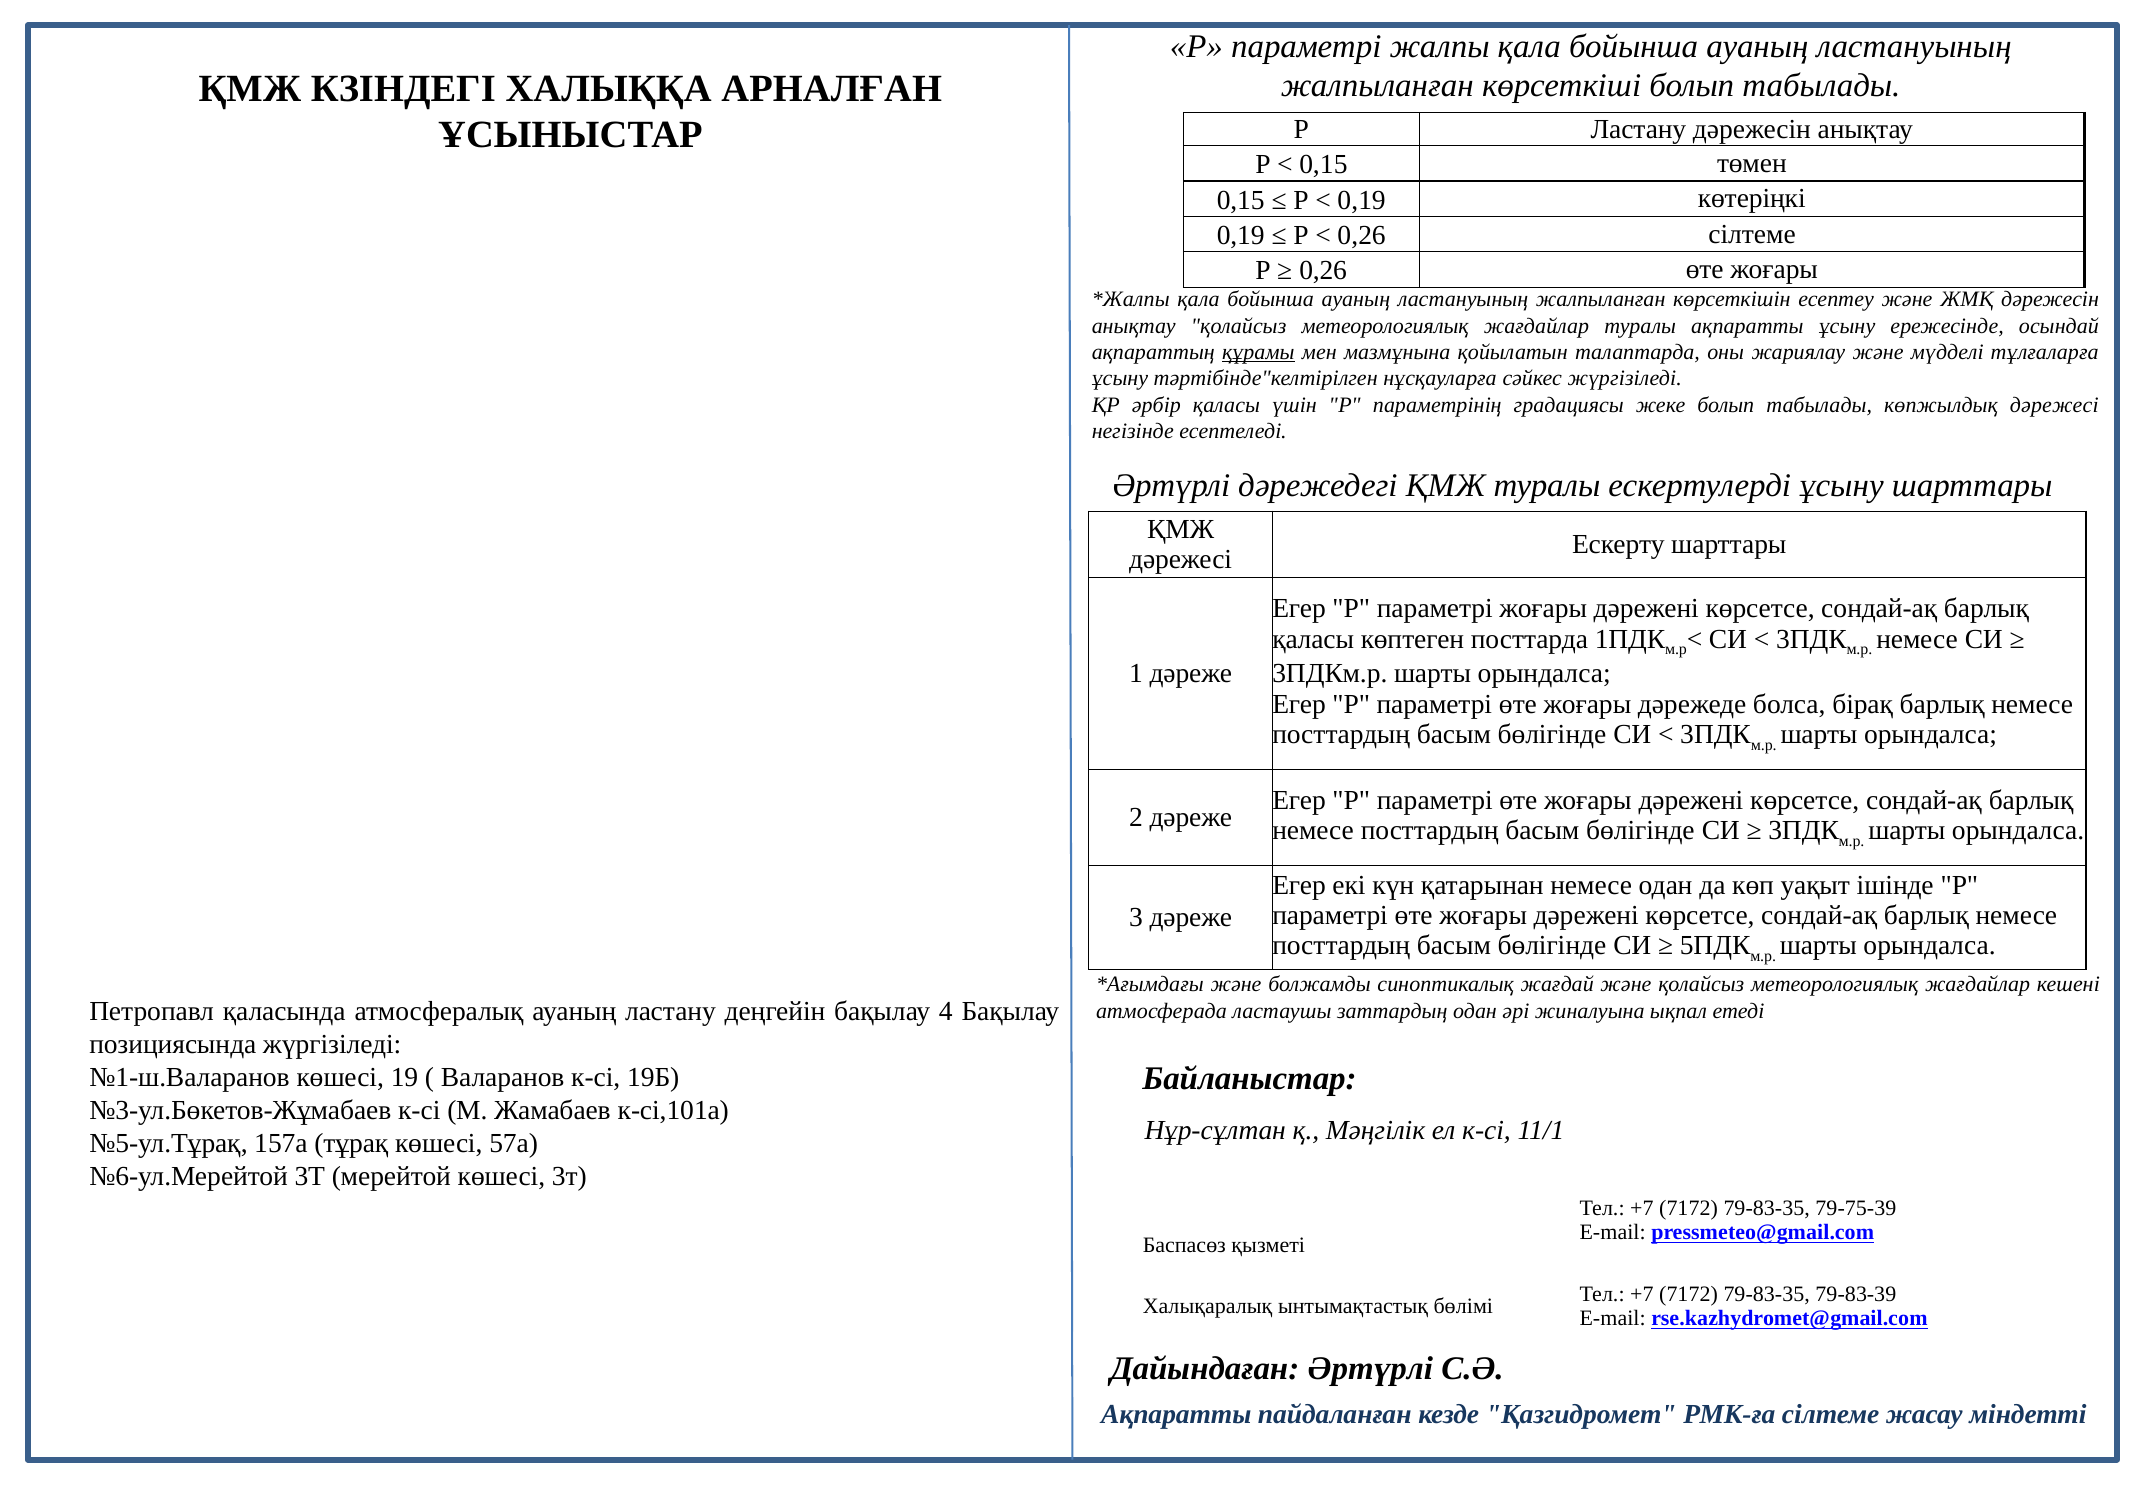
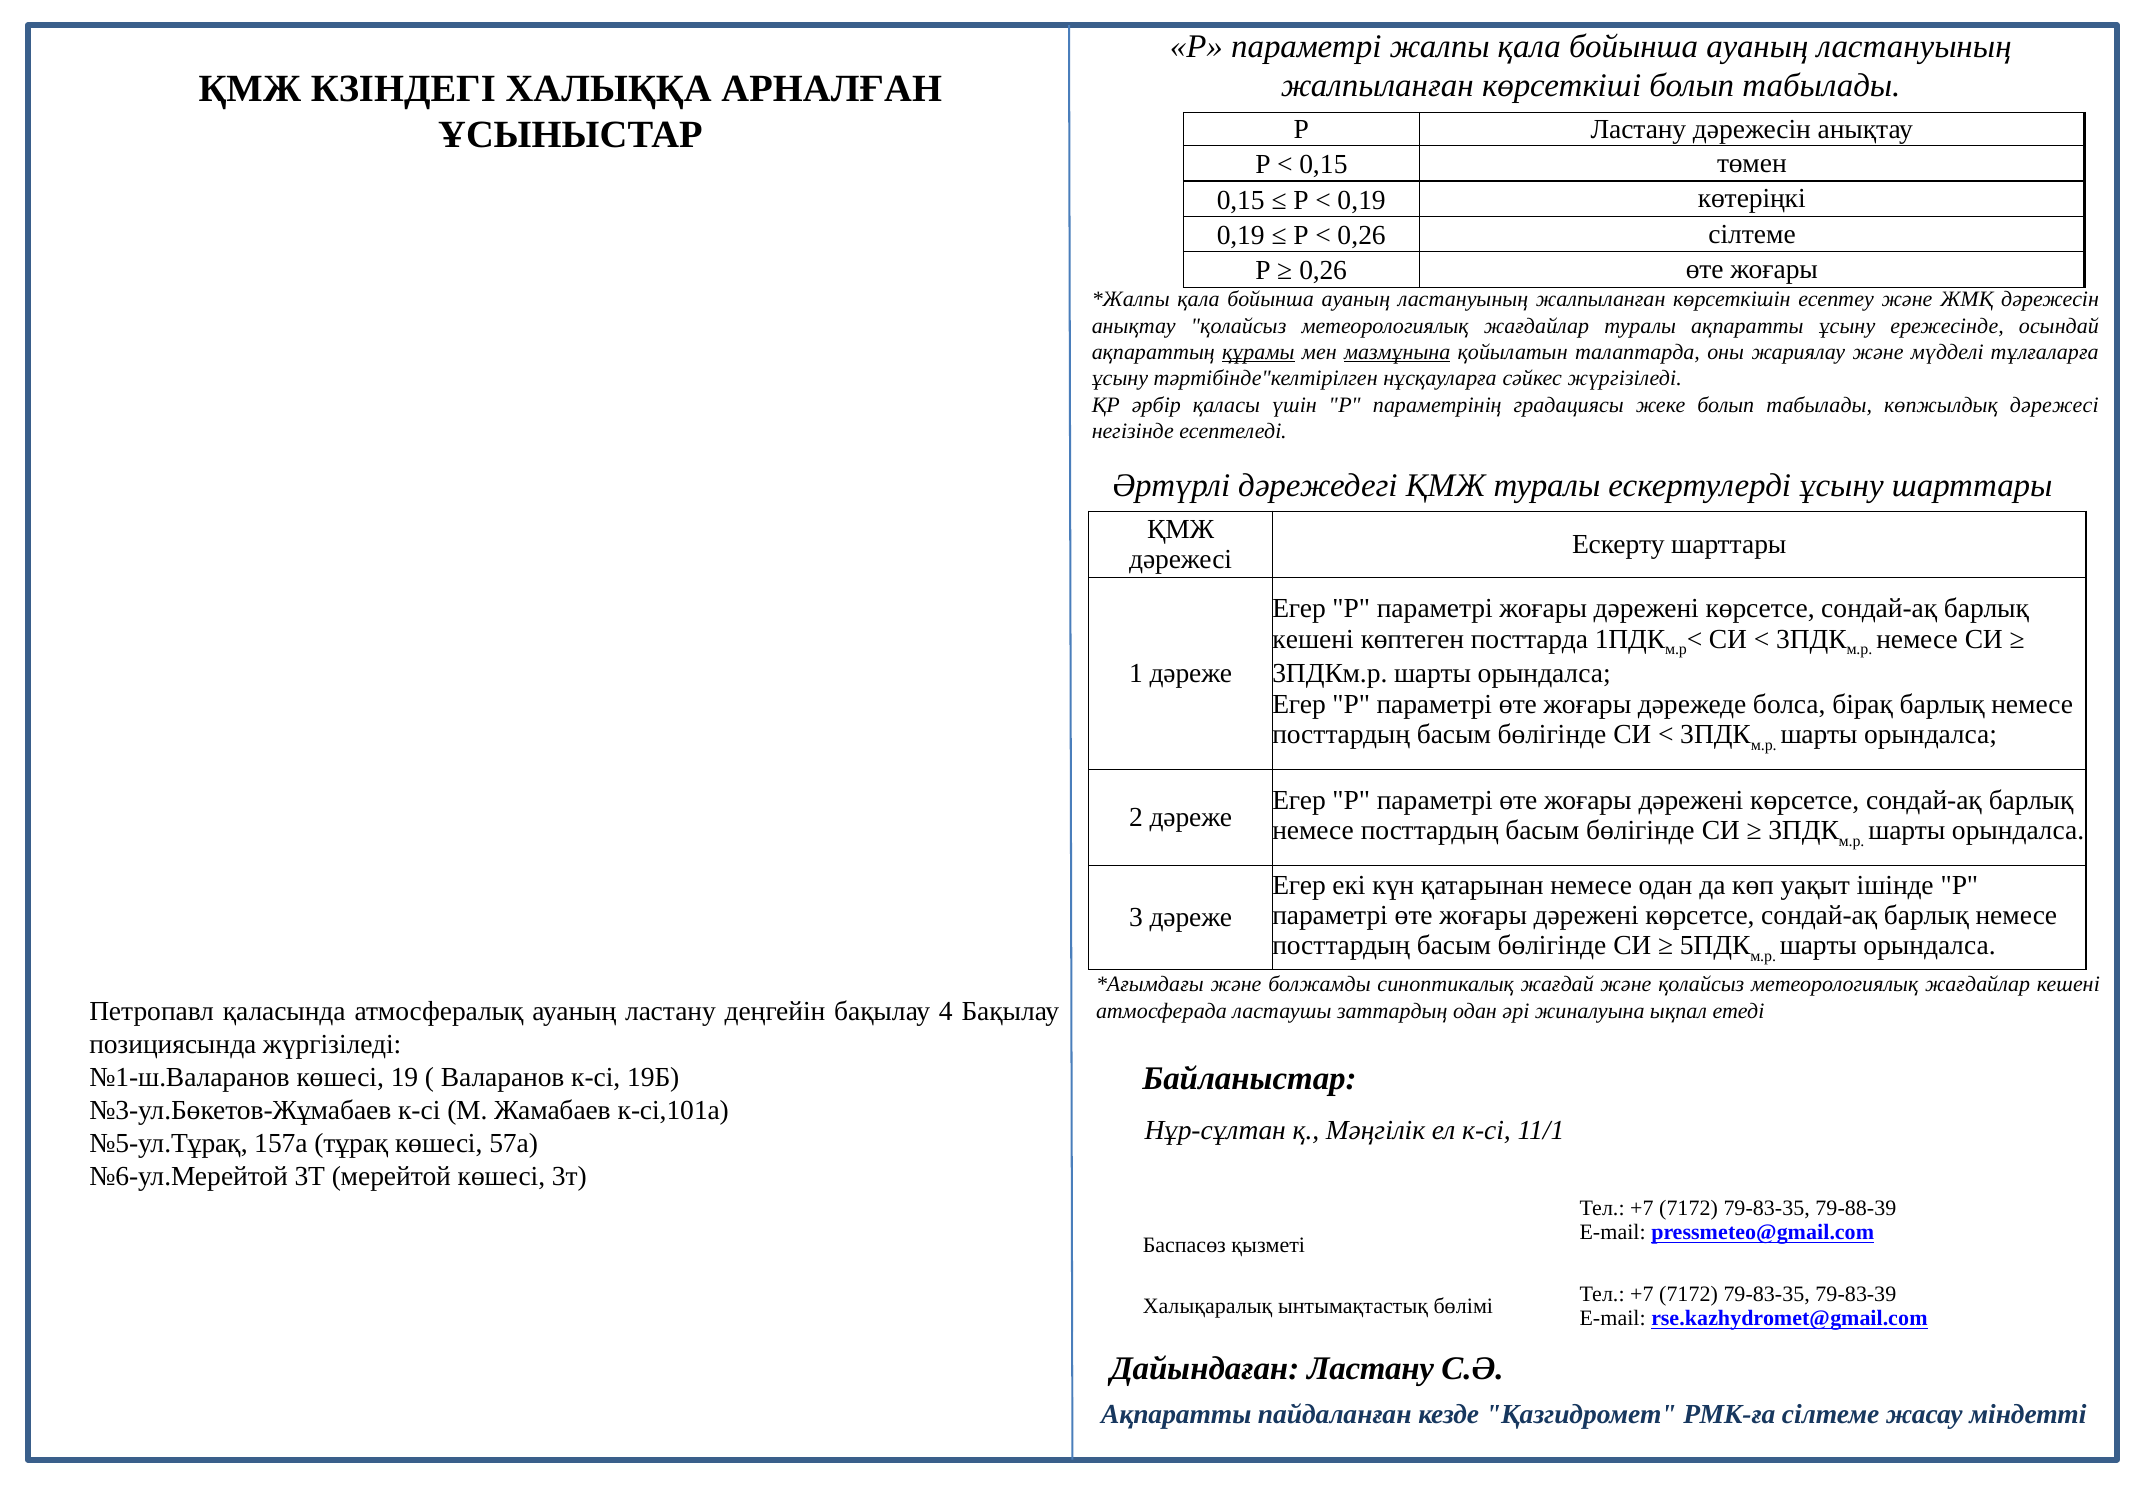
мазмұнына underline: none -> present
қаласы at (1313, 639): қаласы -> кешені
79-75-39: 79-75-39 -> 79-88-39
Дайындаған Әртүрлі: Әртүрлі -> Ластану
